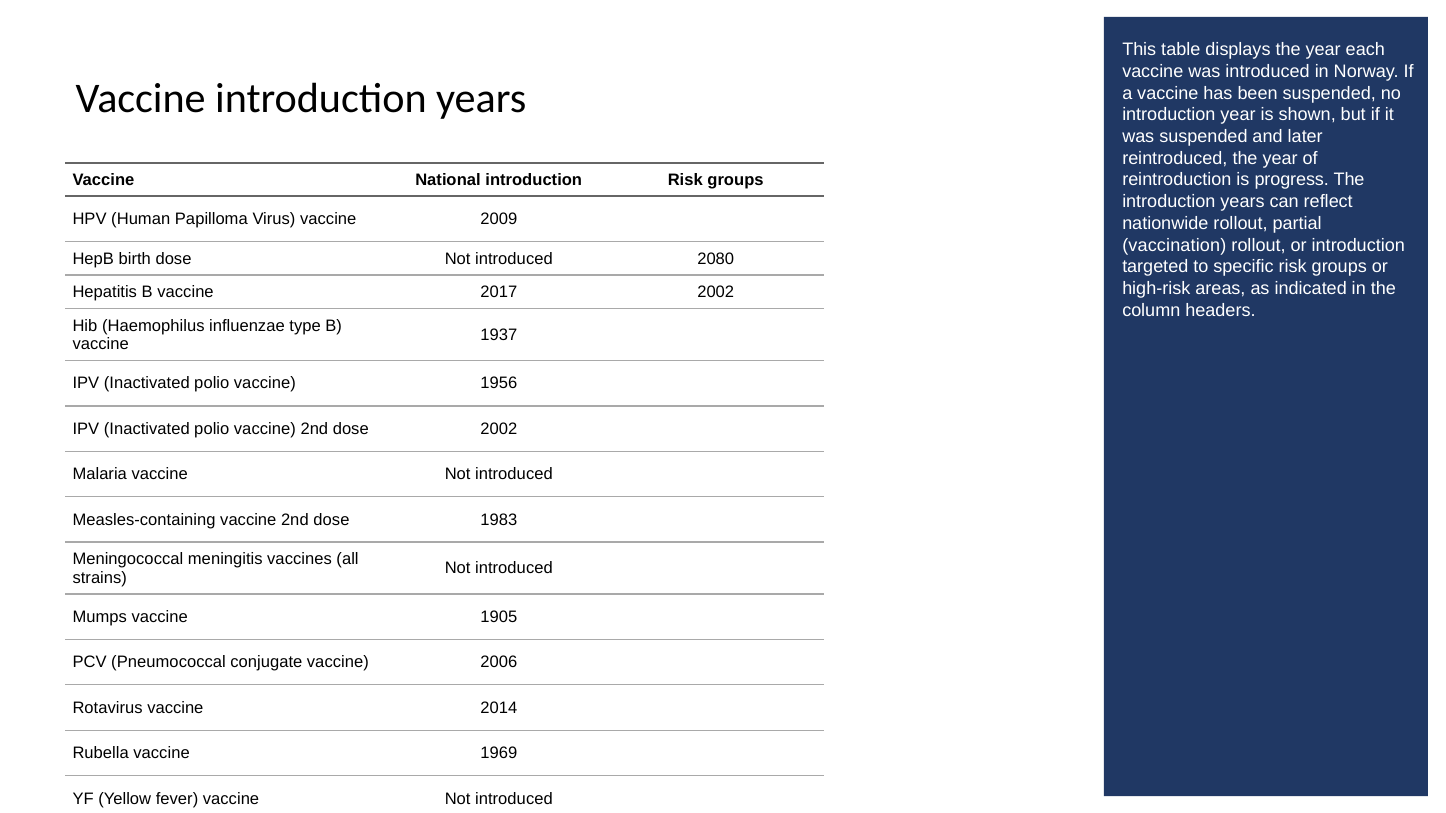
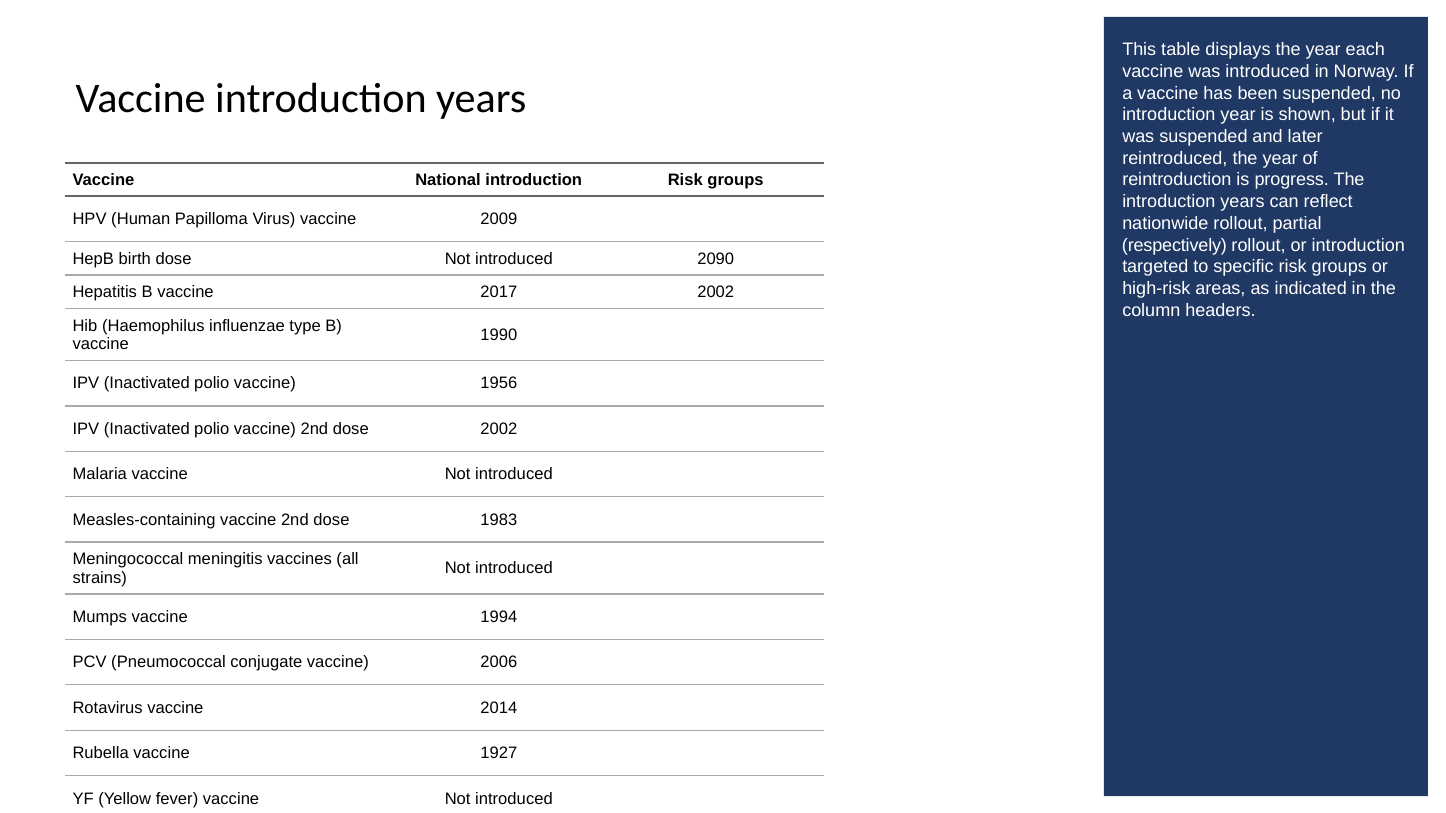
vaccination: vaccination -> respectively
2080: 2080 -> 2090
1937: 1937 -> 1990
1905: 1905 -> 1994
1969: 1969 -> 1927
